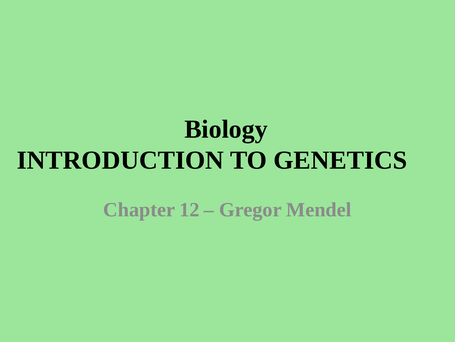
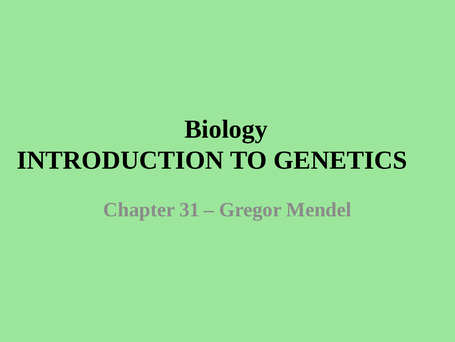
12: 12 -> 31
